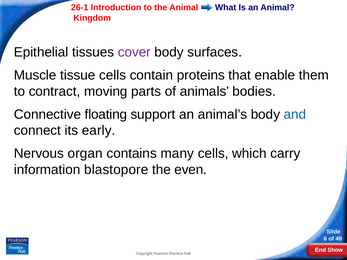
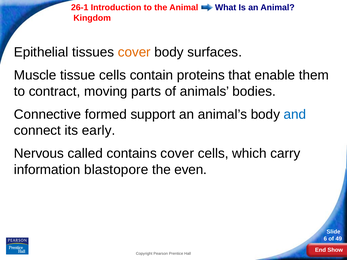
cover at (134, 52) colour: purple -> orange
floating: floating -> formed
organ: organ -> called
contains many: many -> cover
